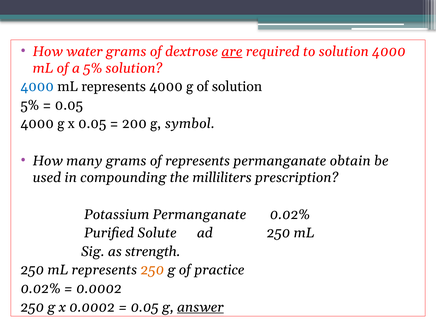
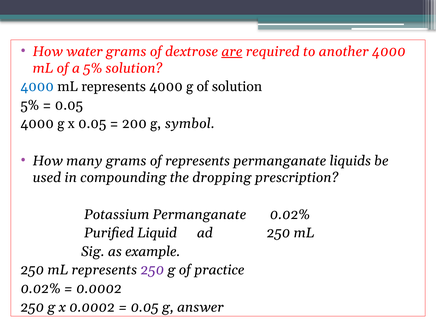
to solution: solution -> another
obtain: obtain -> liquids
milliliters: milliliters -> dropping
Solute: Solute -> Liquid
strength: strength -> example
250 at (152, 270) colour: orange -> purple
answer underline: present -> none
